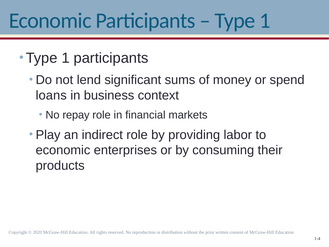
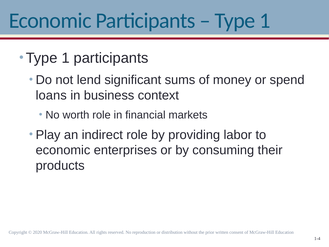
repay: repay -> worth
